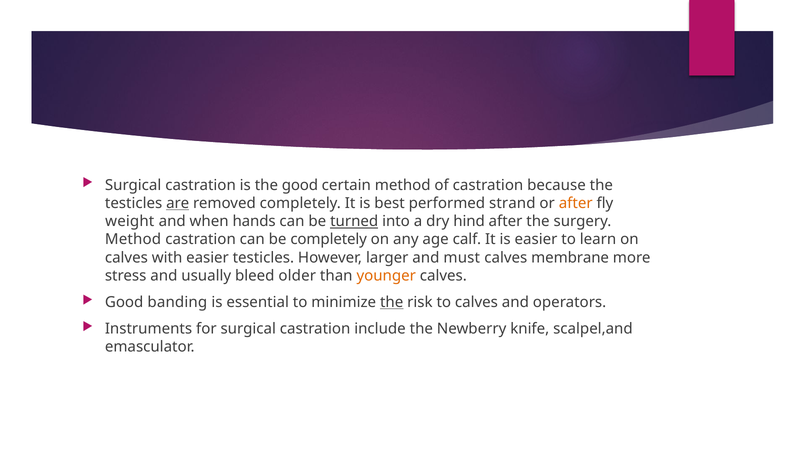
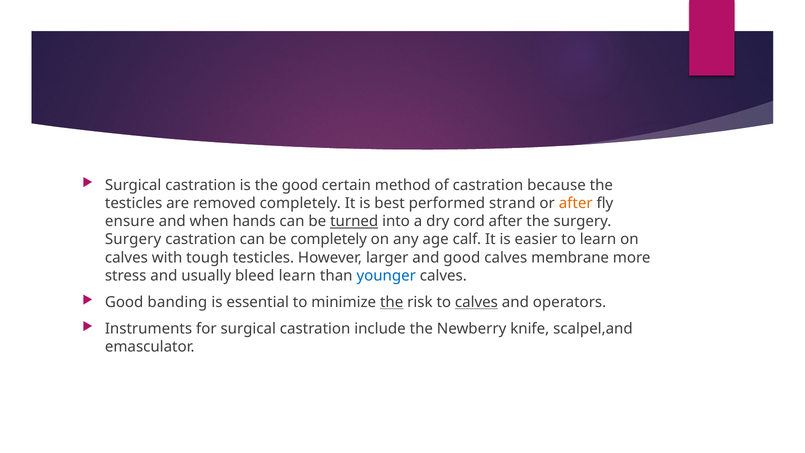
are underline: present -> none
weight: weight -> ensure
hind: hind -> cord
Method at (133, 239): Method -> Surgery
with easier: easier -> tough
and must: must -> good
bleed older: older -> learn
younger colour: orange -> blue
calves at (476, 302) underline: none -> present
